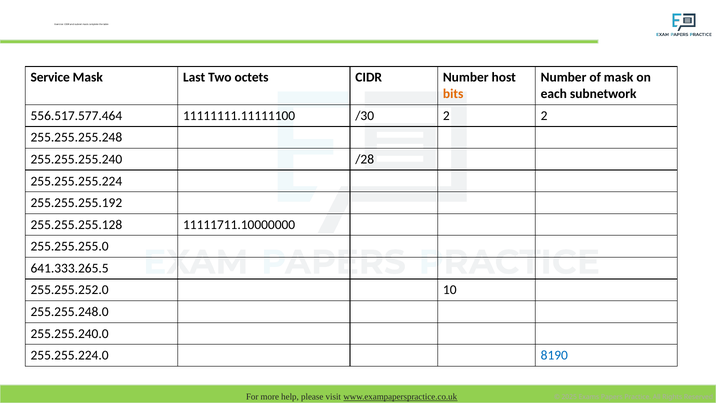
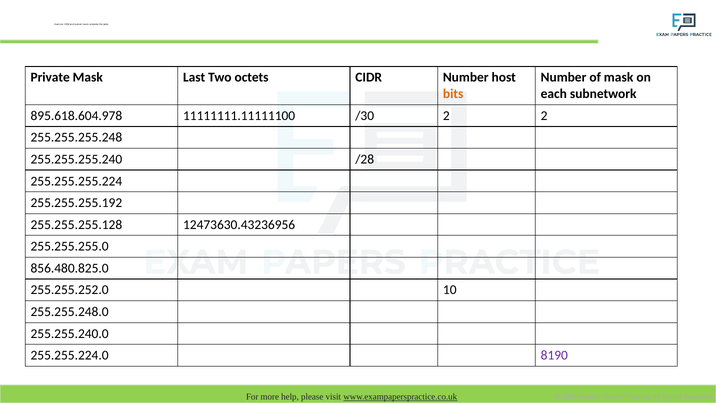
Service: Service -> Private
556.517.577.464: 556.517.577.464 -> 895.618.604.978
11111711.10000000: 11111711.10000000 -> 12473630.43236956
641.333.265.5: 641.333.265.5 -> 856.480.825.0
8190 colour: blue -> purple
